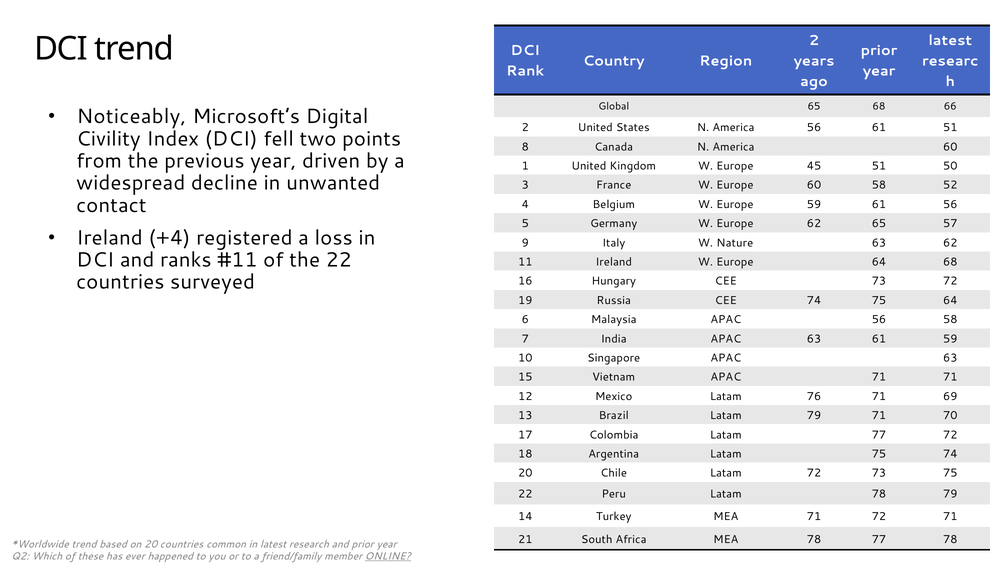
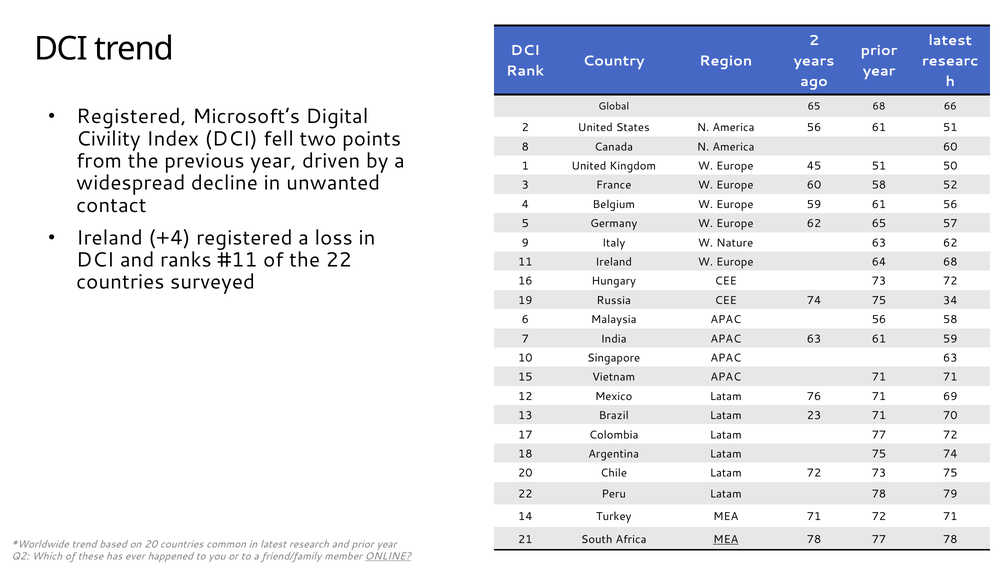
Noticeably at (131, 117): Noticeably -> Registered
75 64: 64 -> 34
Latam 79: 79 -> 23
MEA at (726, 540) underline: none -> present
